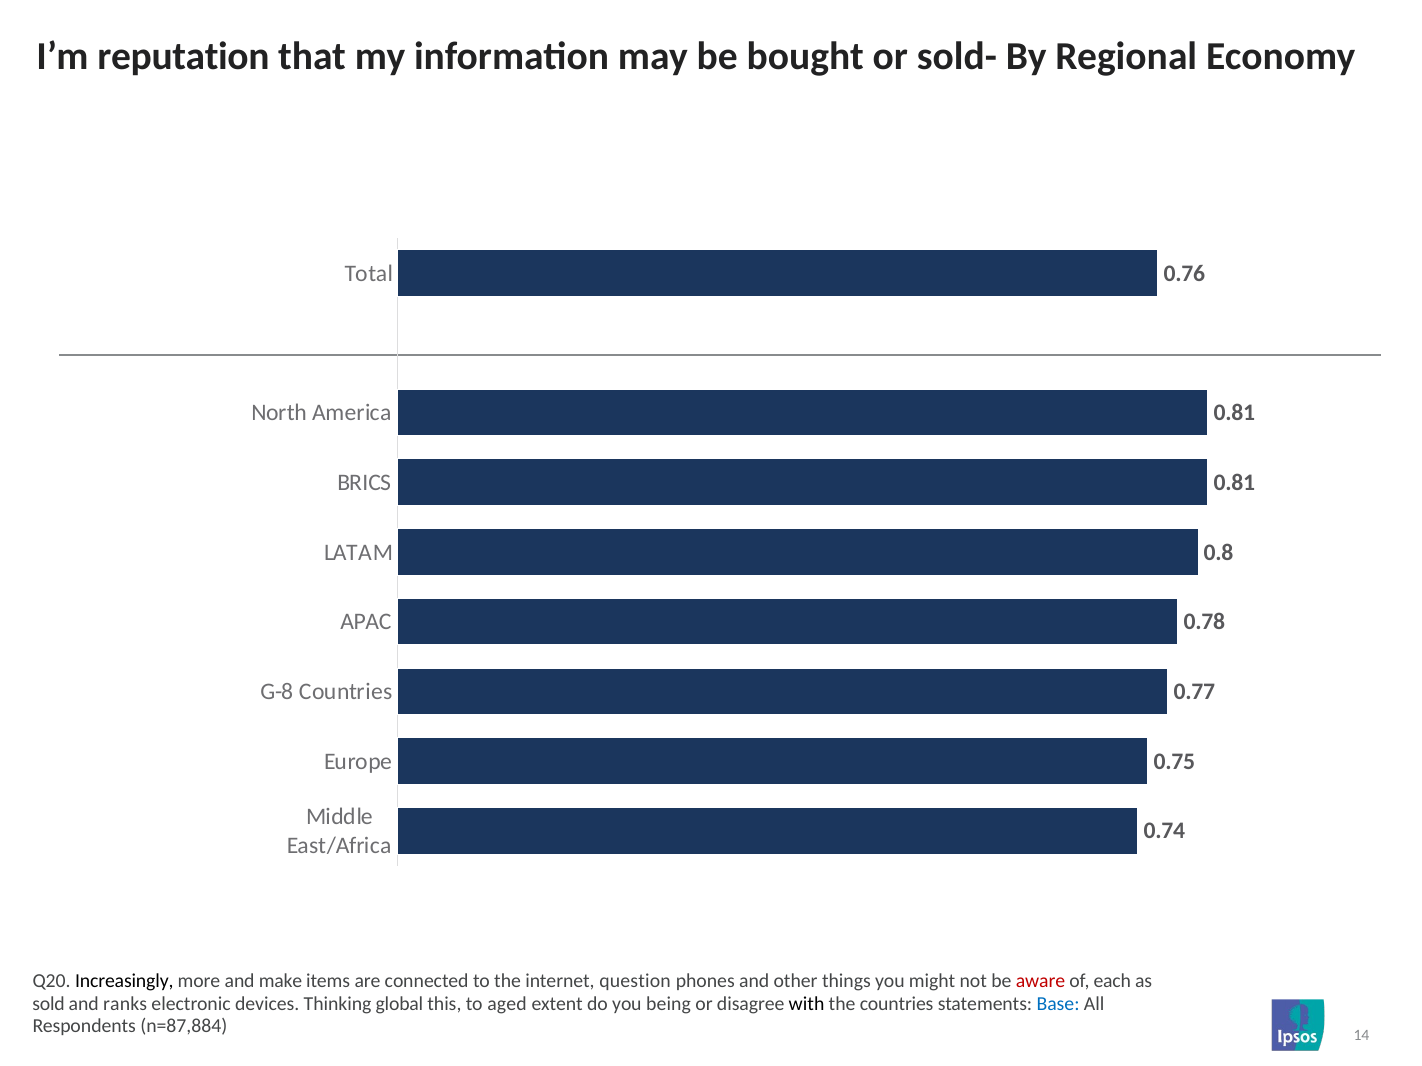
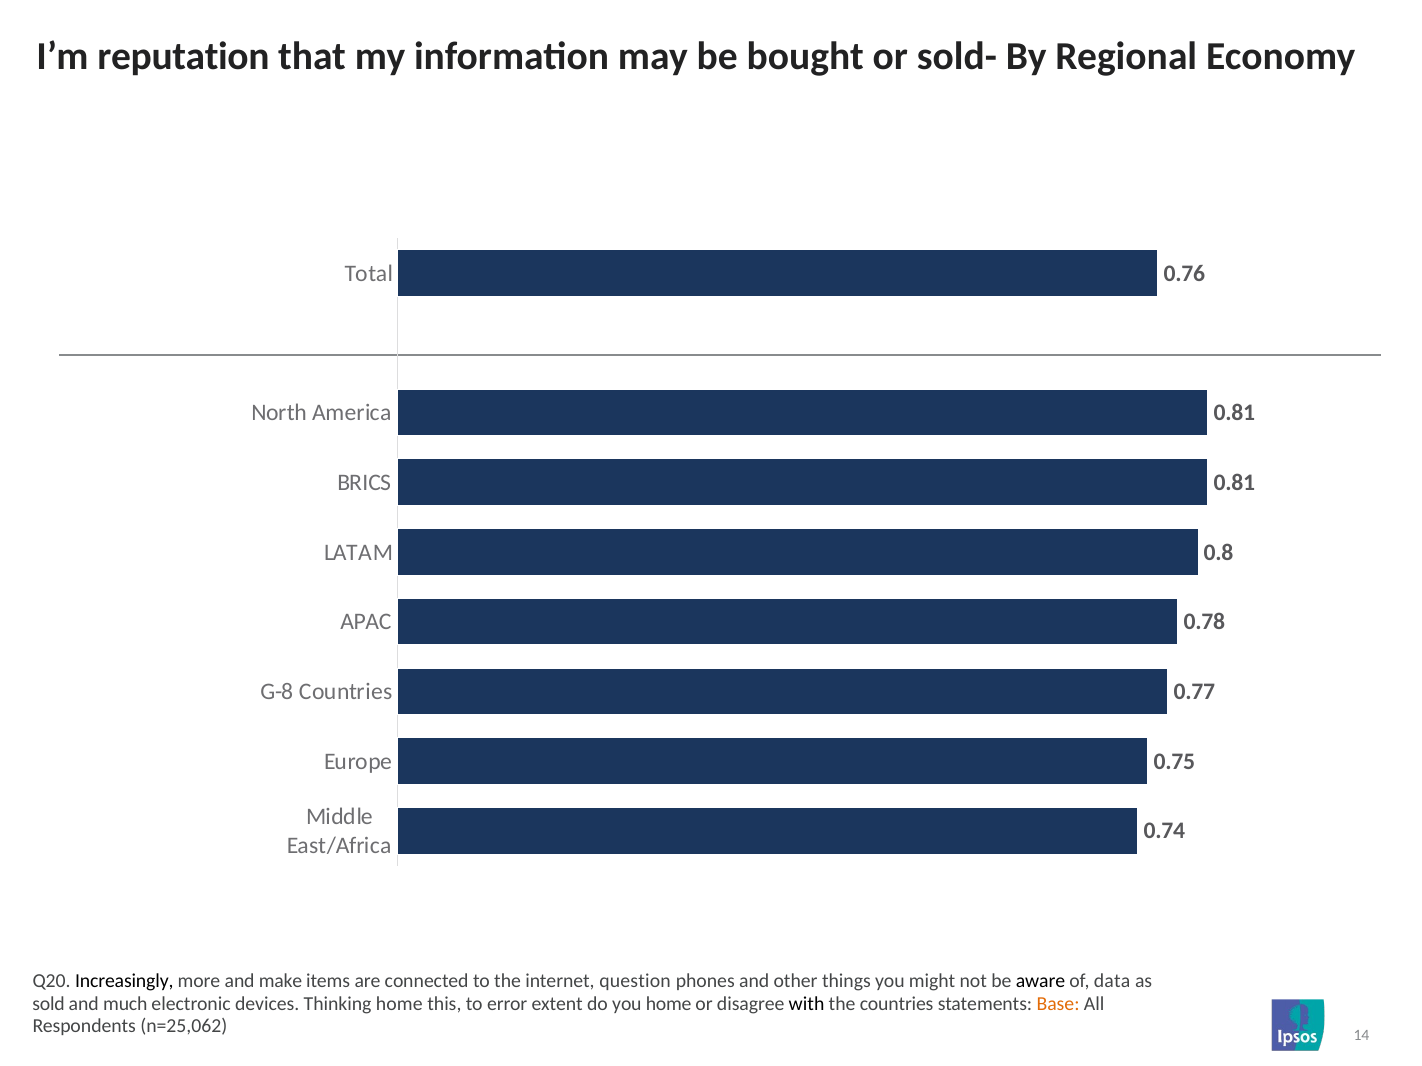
aware colour: red -> black
each: each -> data
ranks: ranks -> much
Thinking global: global -> home
aged: aged -> error
you being: being -> home
Base colour: blue -> orange
n=87,884: n=87,884 -> n=25,062
